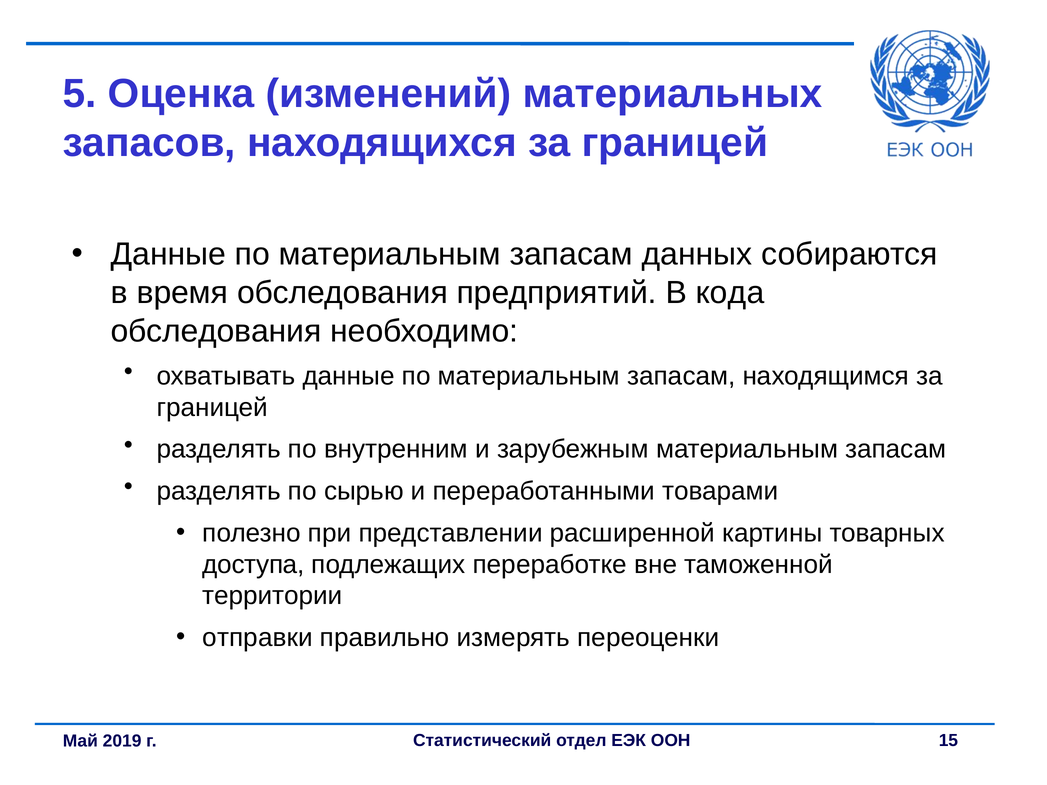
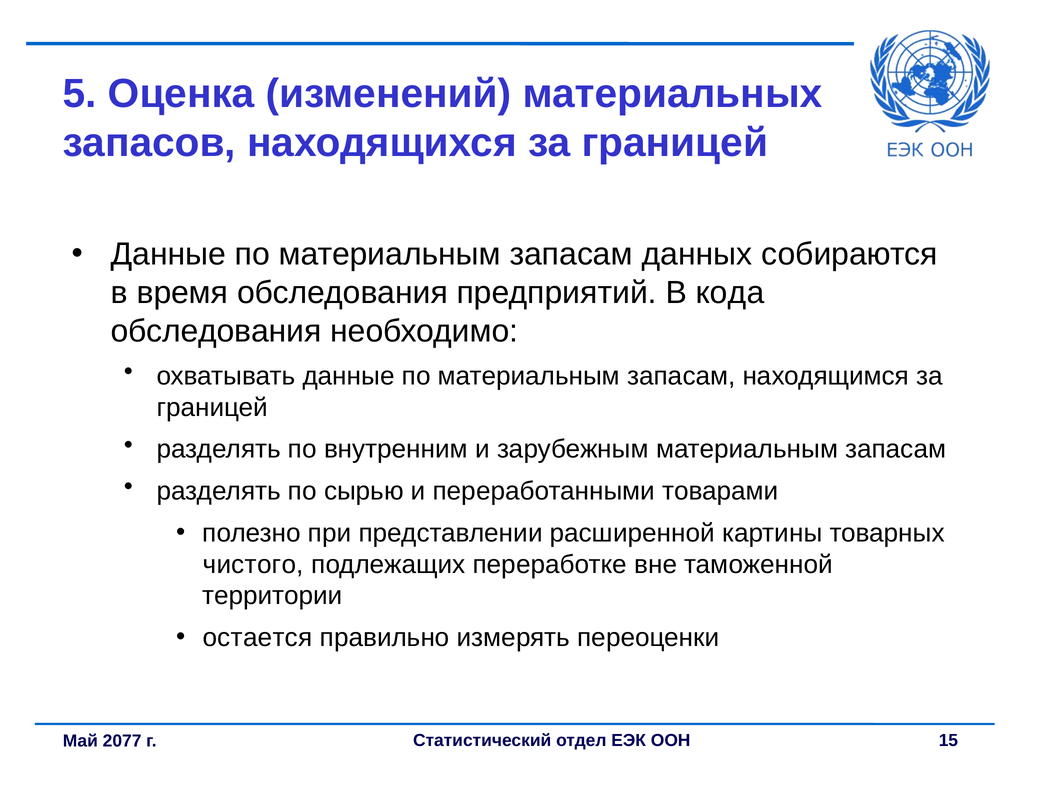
доступа: доступа -> чистого
отправки: отправки -> остается
2019: 2019 -> 2077
